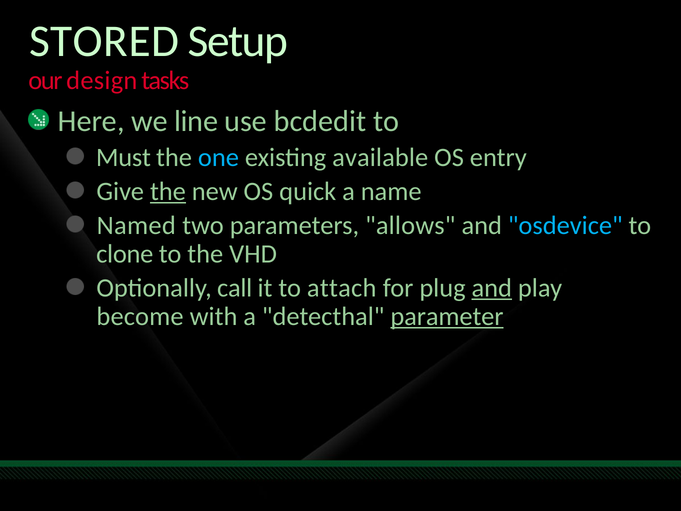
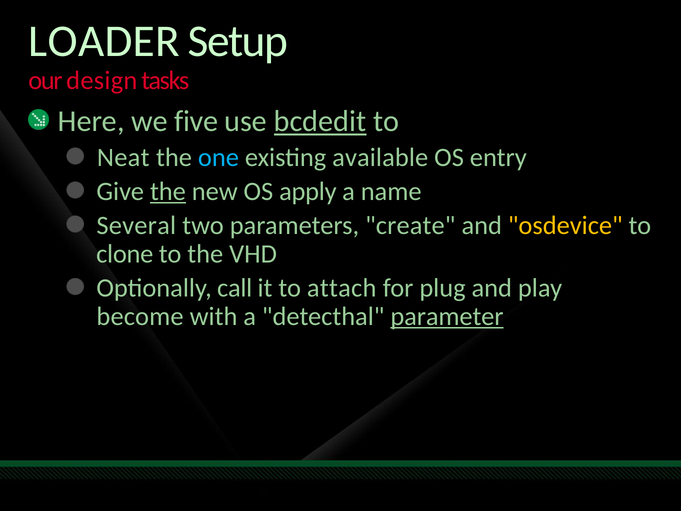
STORED: STORED -> LOADER
line: line -> five
bcdedit underline: none -> present
Must: Must -> Neat
quick: quick -> apply
Named: Named -> Several
allows: allows -> create
osdevice colour: light blue -> yellow
and at (492, 288) underline: present -> none
